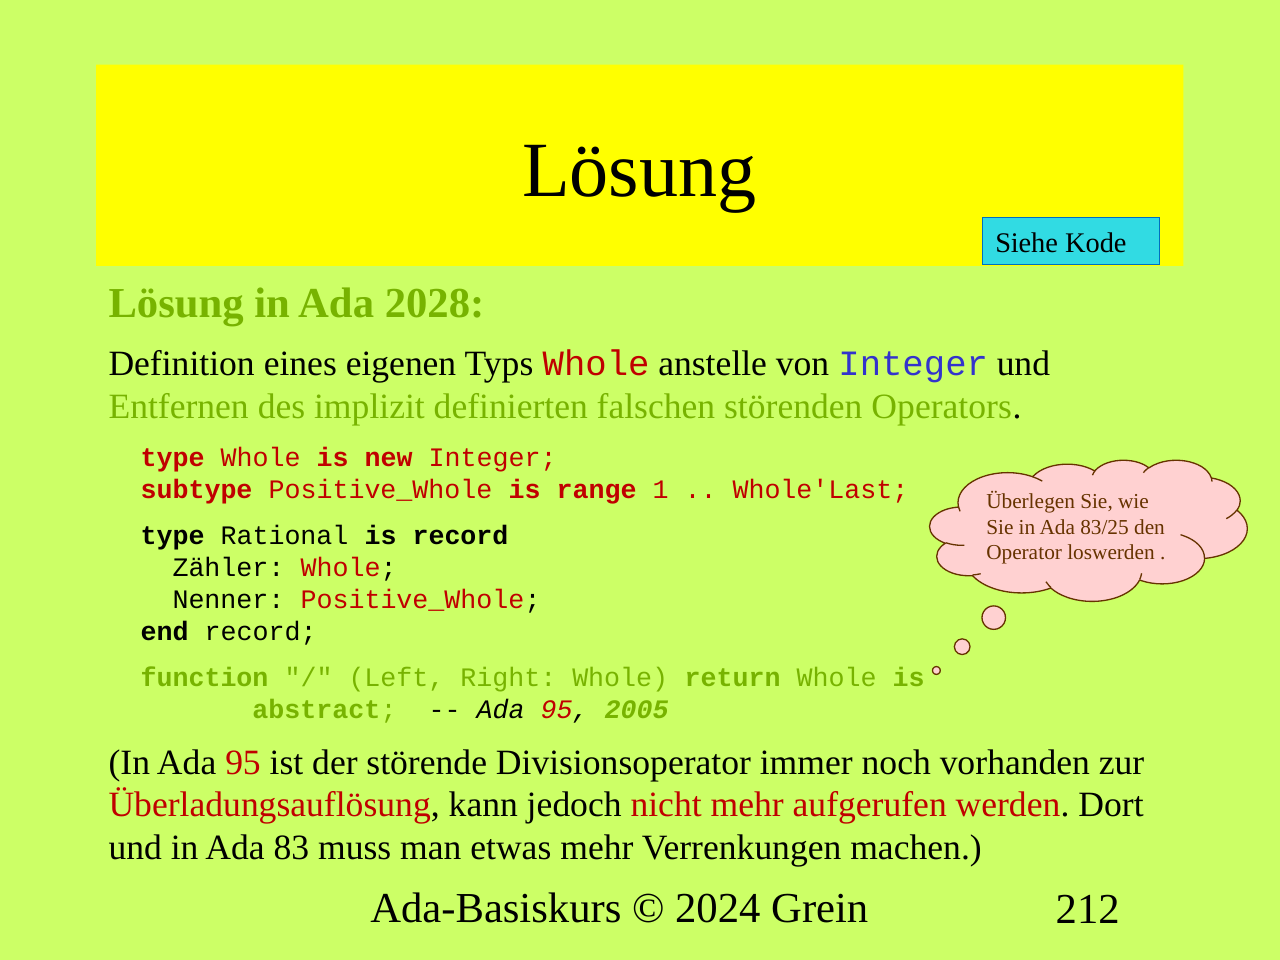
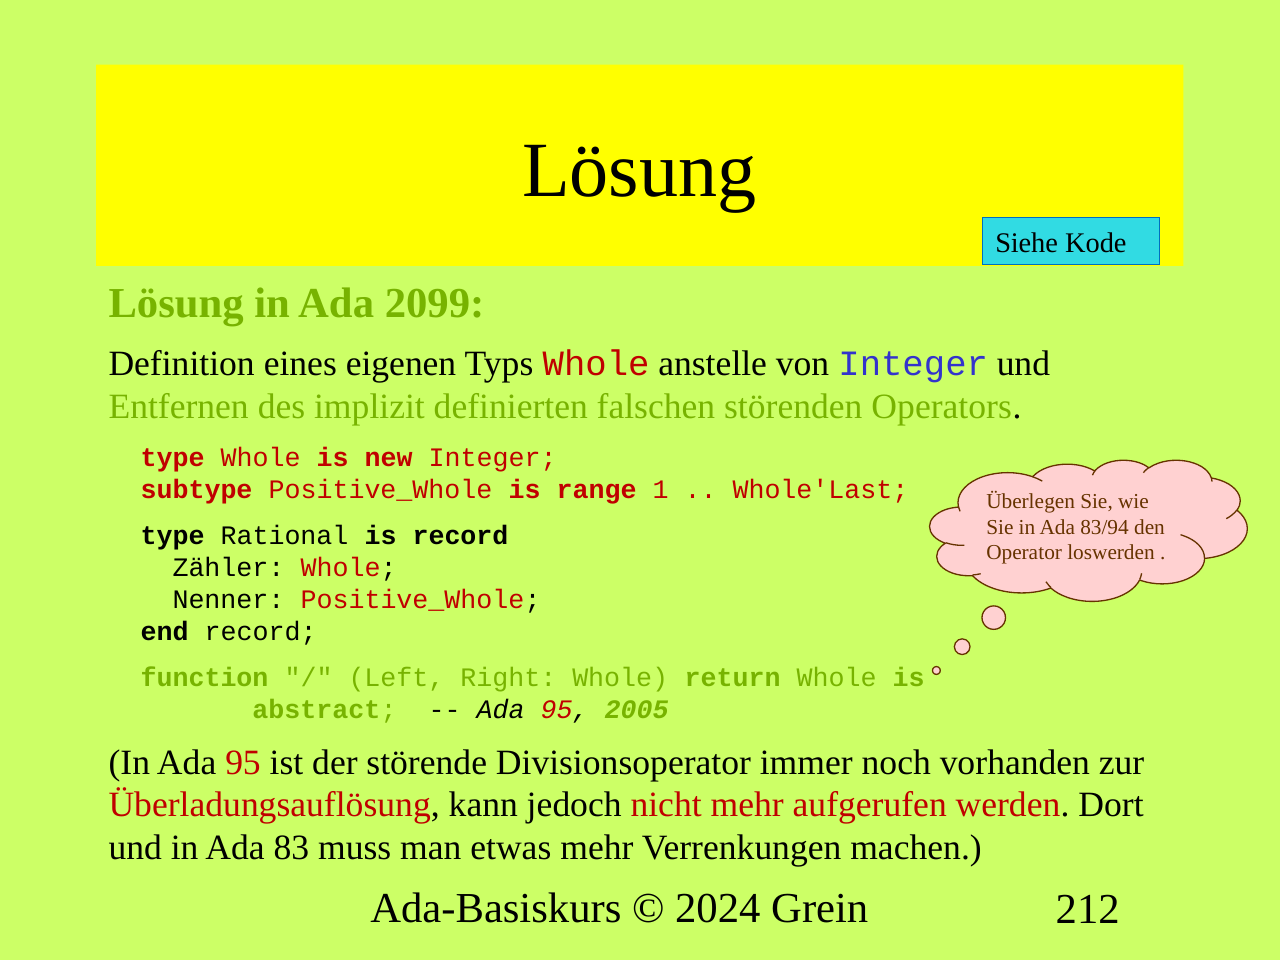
2028: 2028 -> 2099
83/25: 83/25 -> 83/94
